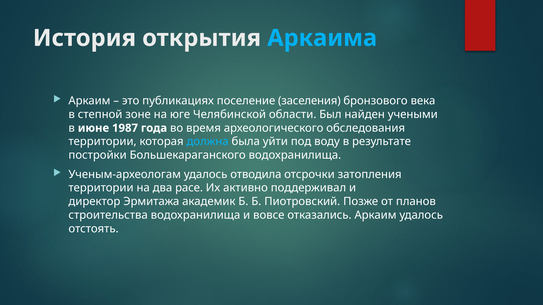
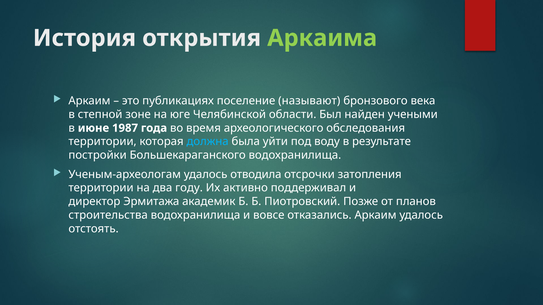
Аркаима colour: light blue -> light green
заселения: заселения -> называют
расе: расе -> году
